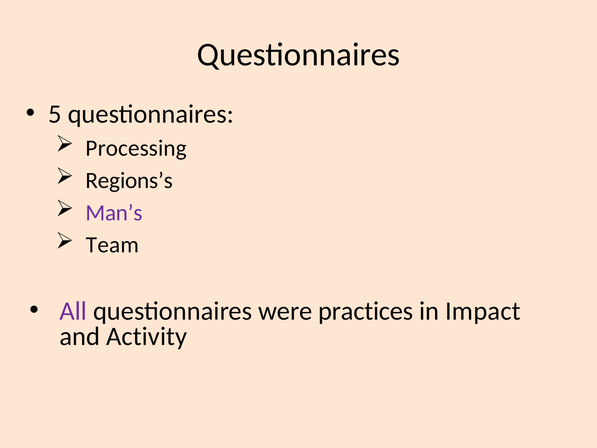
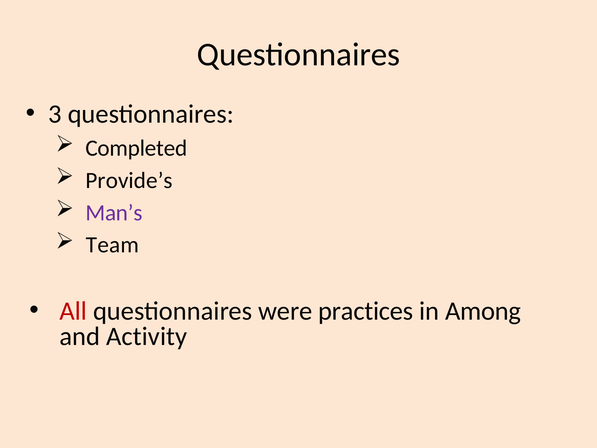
5: 5 -> 3
Processing: Processing -> Completed
Regions’s: Regions’s -> Provide’s
All colour: purple -> red
Impact: Impact -> Among
